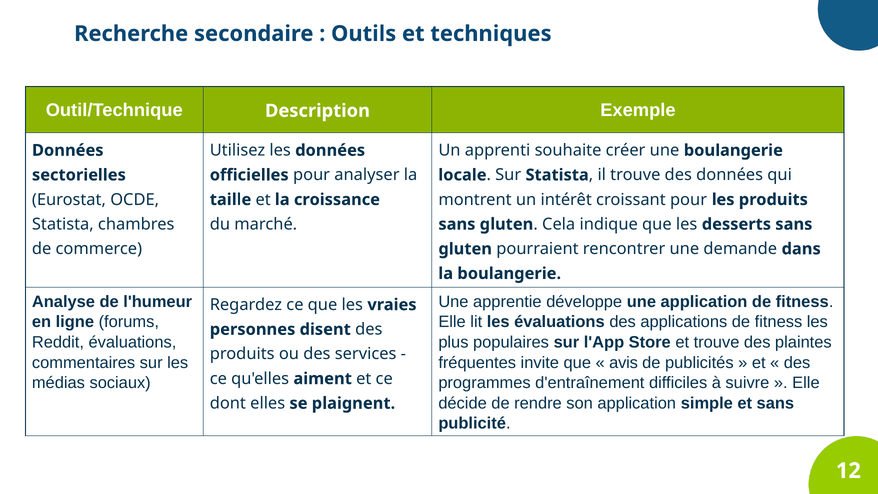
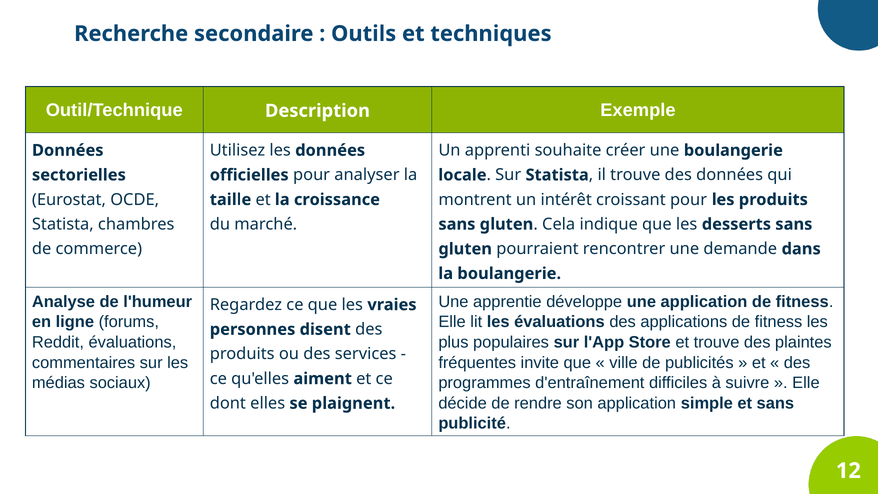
avis: avis -> ville
